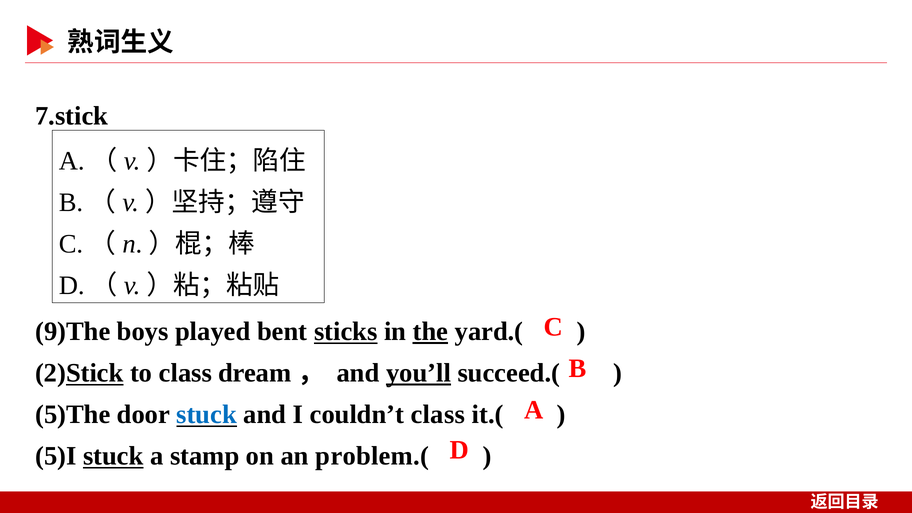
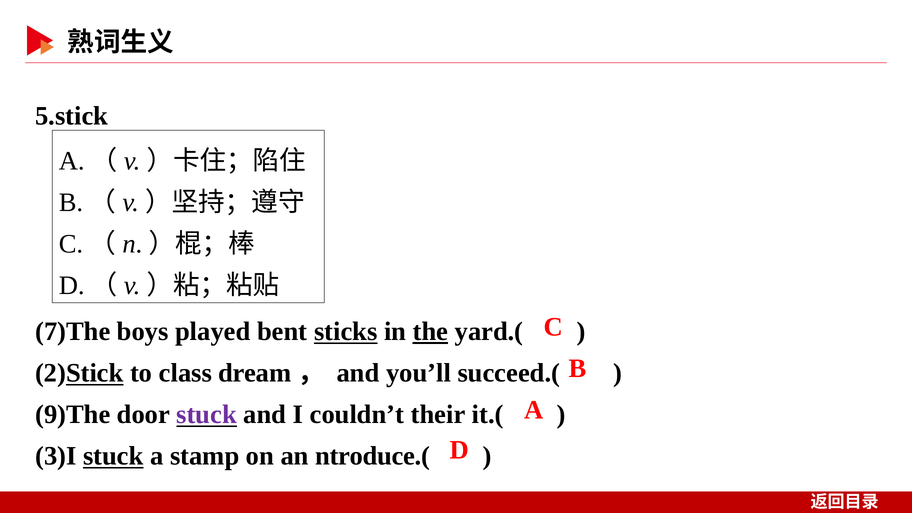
7.stick: 7.stick -> 5.stick
9)The: 9)The -> 7)The
you’ll underline: present -> none
5)The: 5)The -> 9)The
stuck at (207, 415) colour: blue -> purple
couldn’t class: class -> their
5)I: 5)I -> 3)I
problem.(: problem.( -> ntroduce.(
